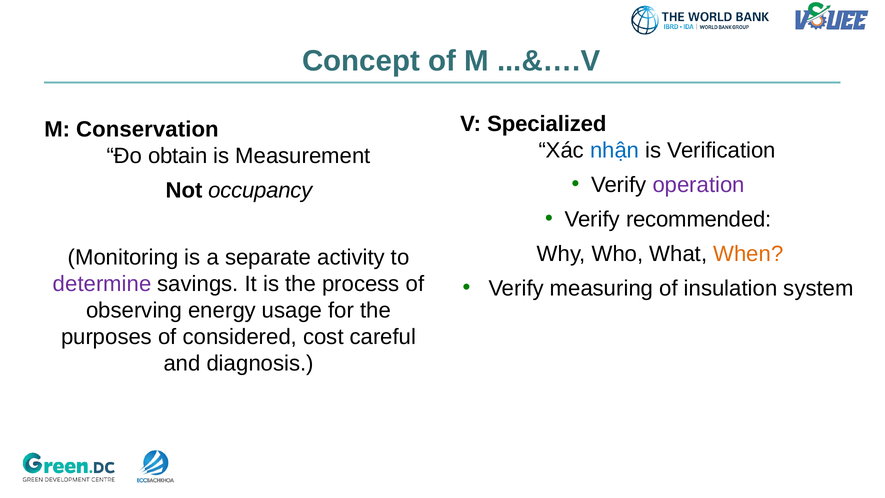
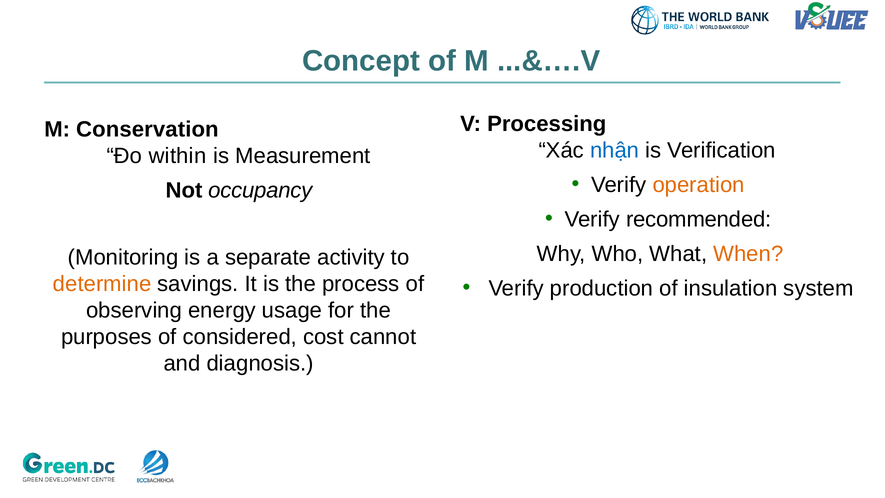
Specialized: Specialized -> Processing
obtain: obtain -> within
operation colour: purple -> orange
determine colour: purple -> orange
measuring: measuring -> production
careful: careful -> cannot
